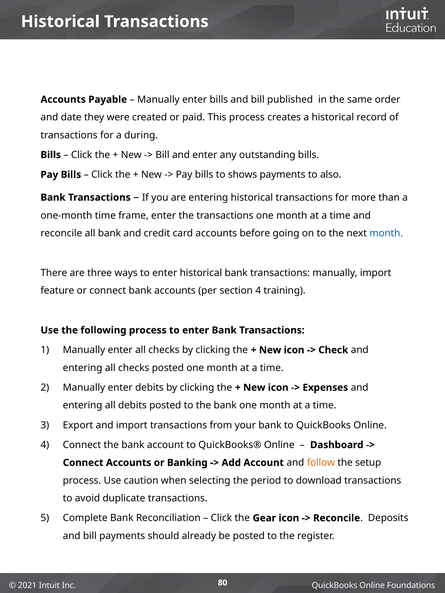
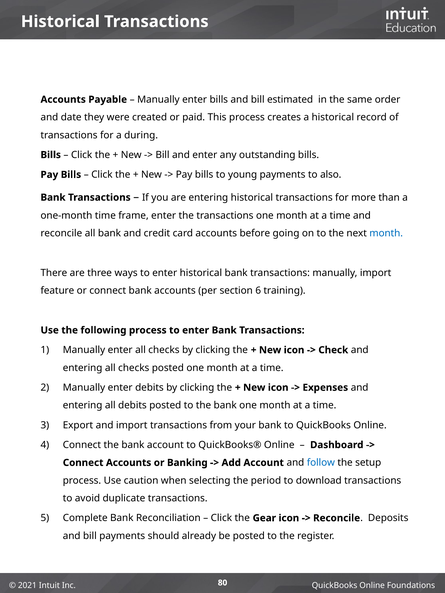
published: published -> estimated
shows: shows -> young
section 4: 4 -> 6
follow colour: orange -> blue
